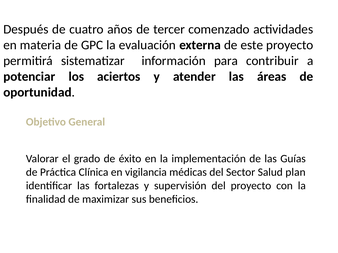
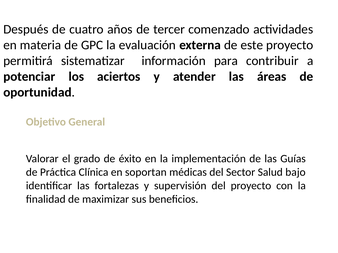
vigilancia: vigilancia -> soportan
plan: plan -> bajo
